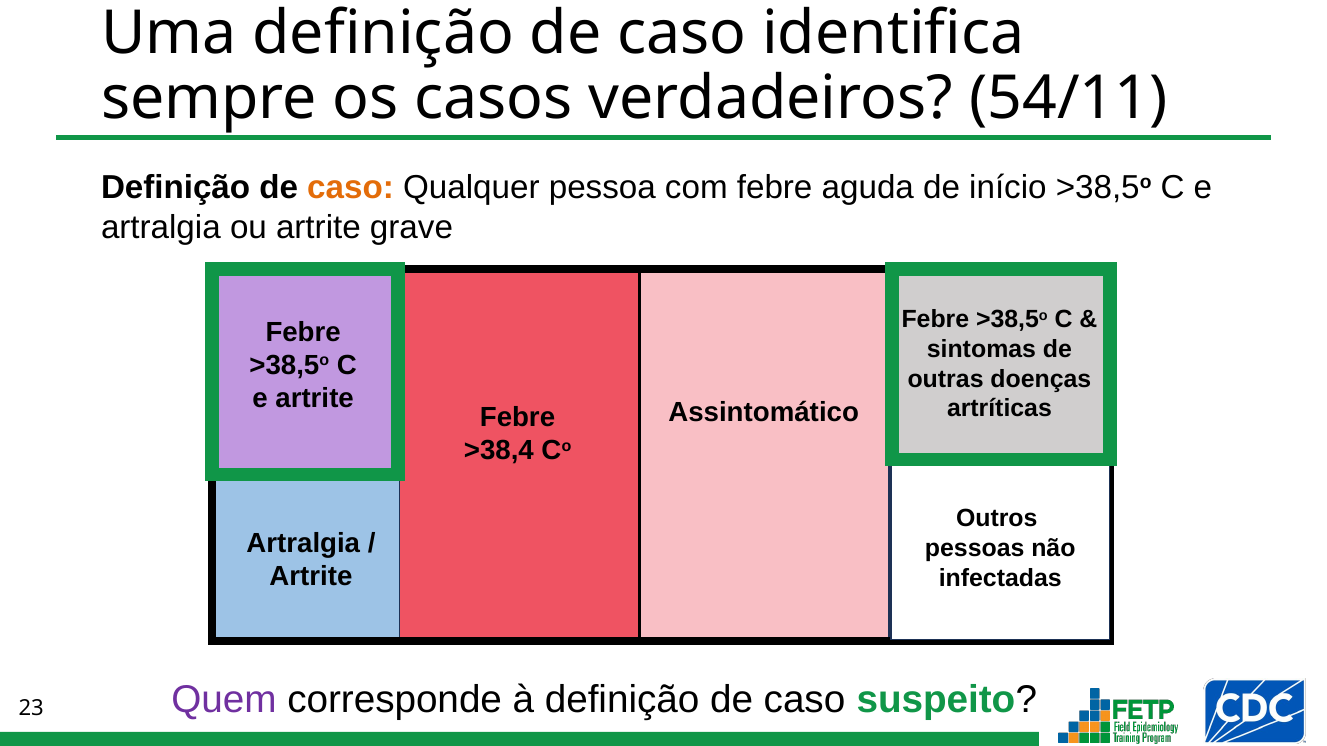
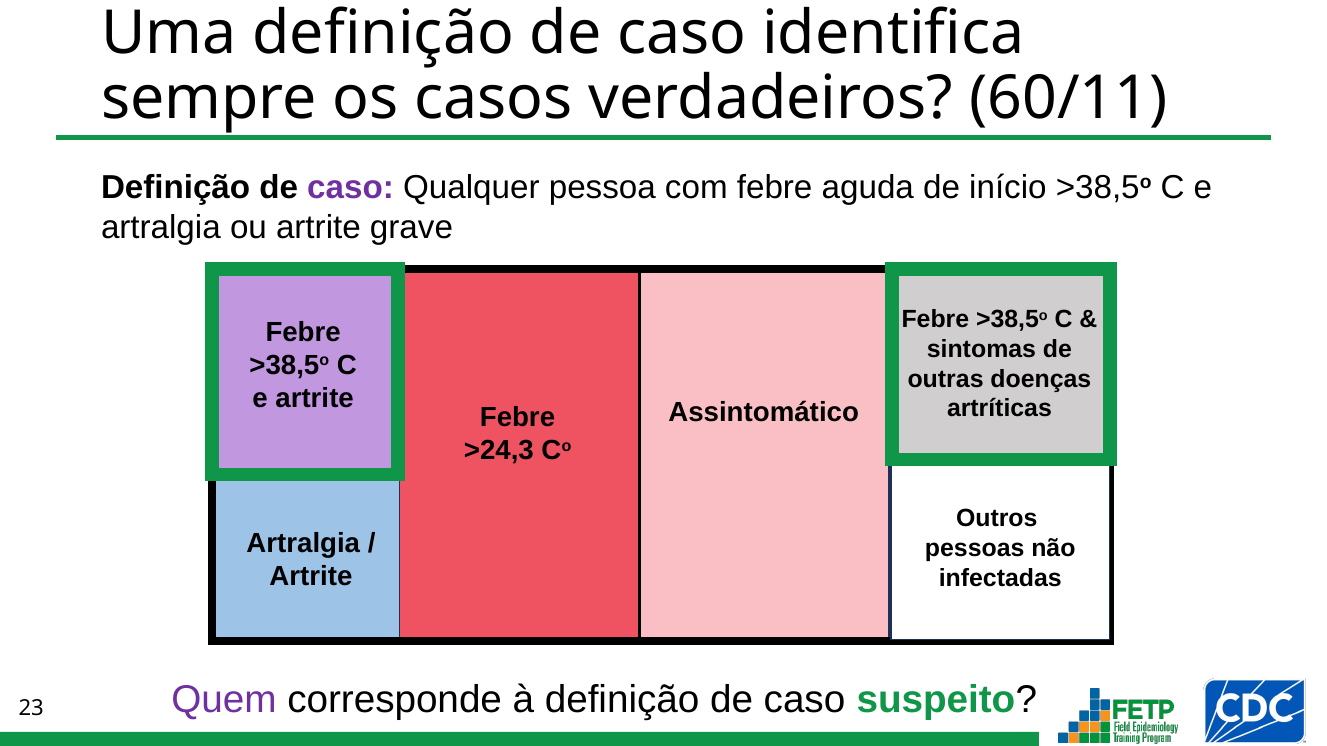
54/11: 54/11 -> 60/11
caso at (351, 188) colour: orange -> purple
>38,4: >38,4 -> >24,3
